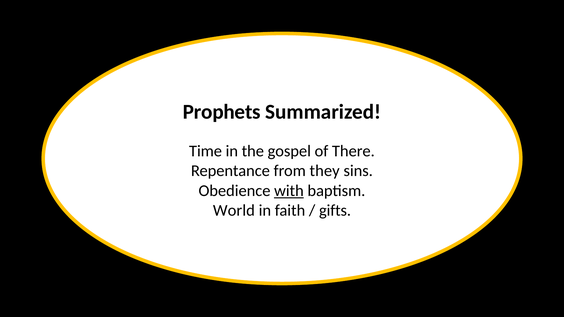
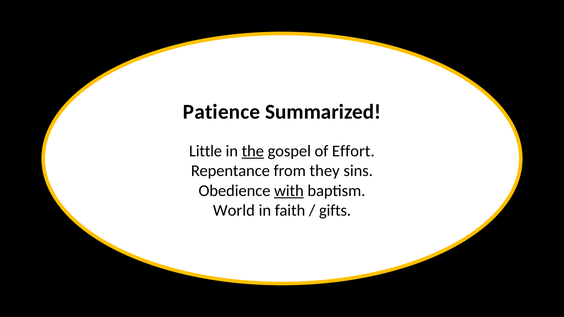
Prophets: Prophets -> Patience
Time: Time -> Little
the underline: none -> present
There: There -> Effort
